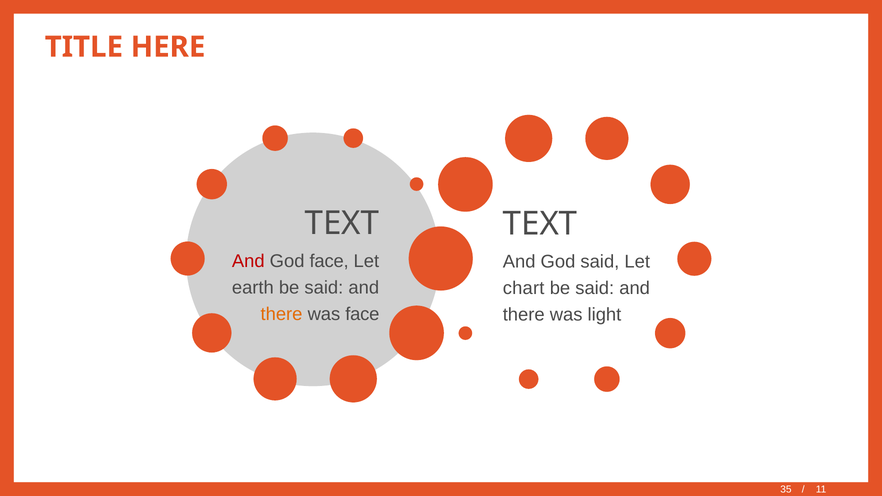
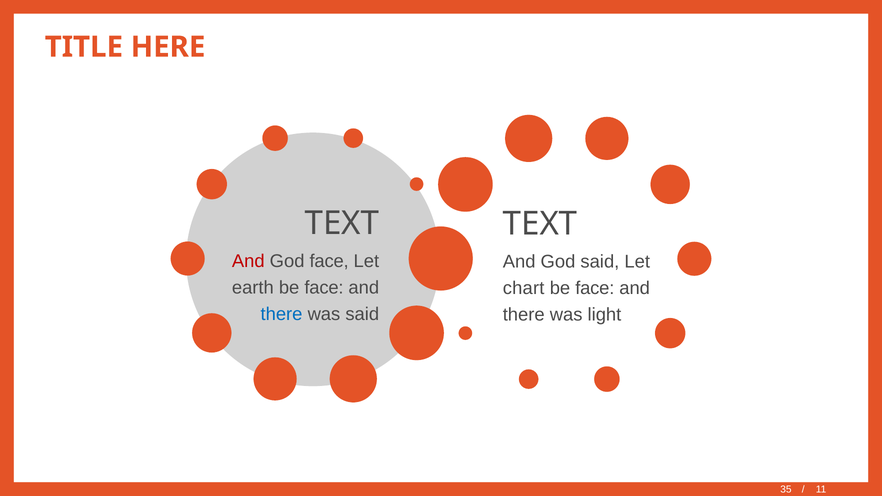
said at (324, 288): said -> face
said at (595, 288): said -> face
there at (282, 314) colour: orange -> blue
was face: face -> said
